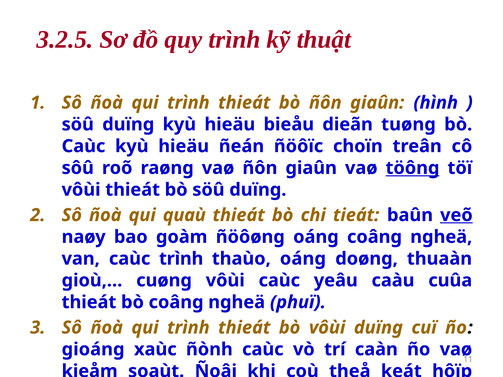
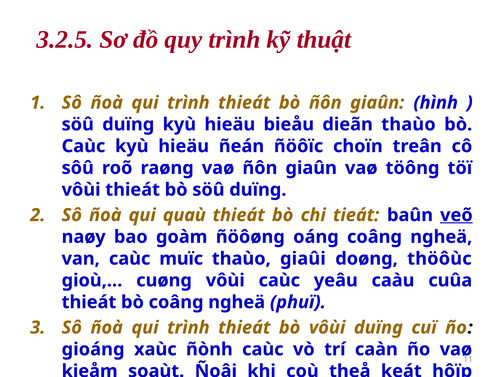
dieãn tuøng: tuøng -> thaùo
töông underline: present -> none
caùc trình: trình -> muïc
thaùo oáng: oáng -> giaûi
thuaàn: thuaàn -> thöôùc
